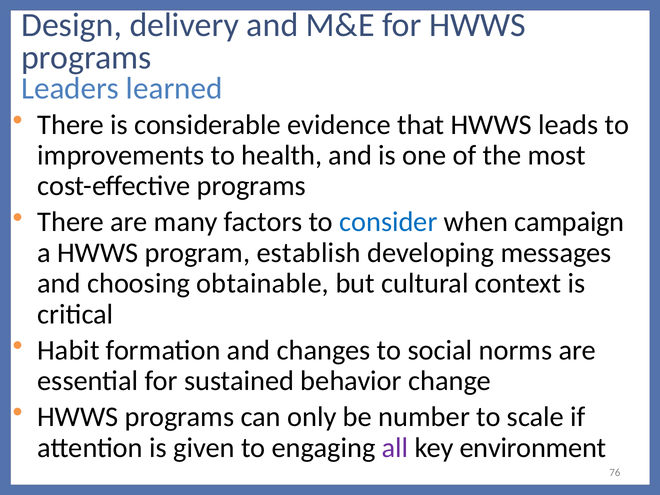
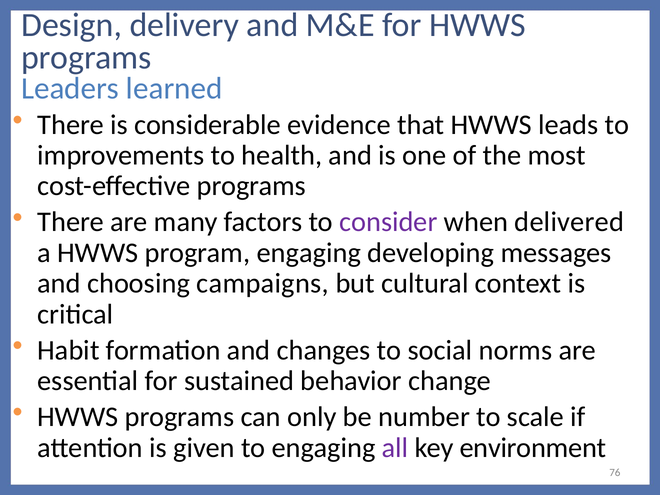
consider colour: blue -> purple
campaign: campaign -> delivered
program establish: establish -> engaging
obtainable: obtainable -> campaigns
